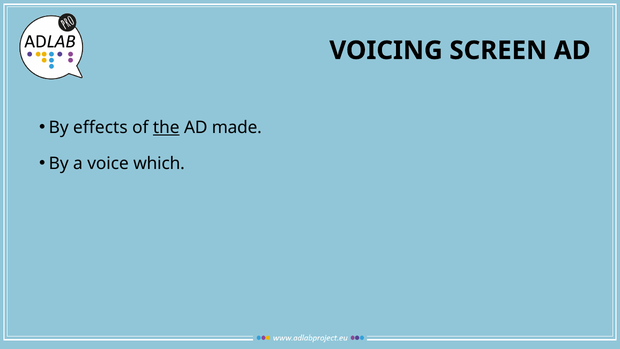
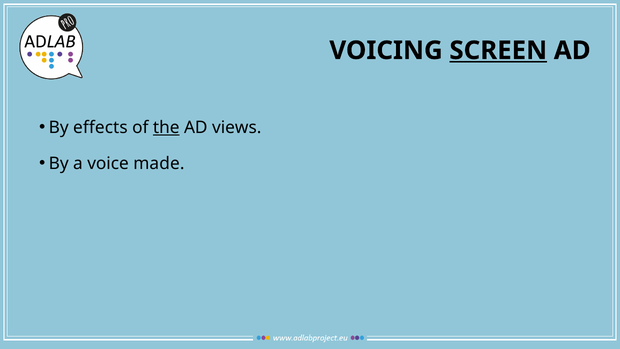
SCREEN underline: none -> present
made: made -> views
which: which -> made
